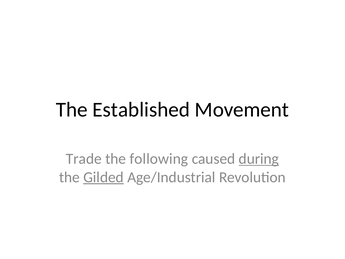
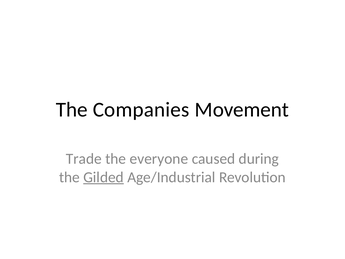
Established: Established -> Companies
following: following -> everyone
during underline: present -> none
